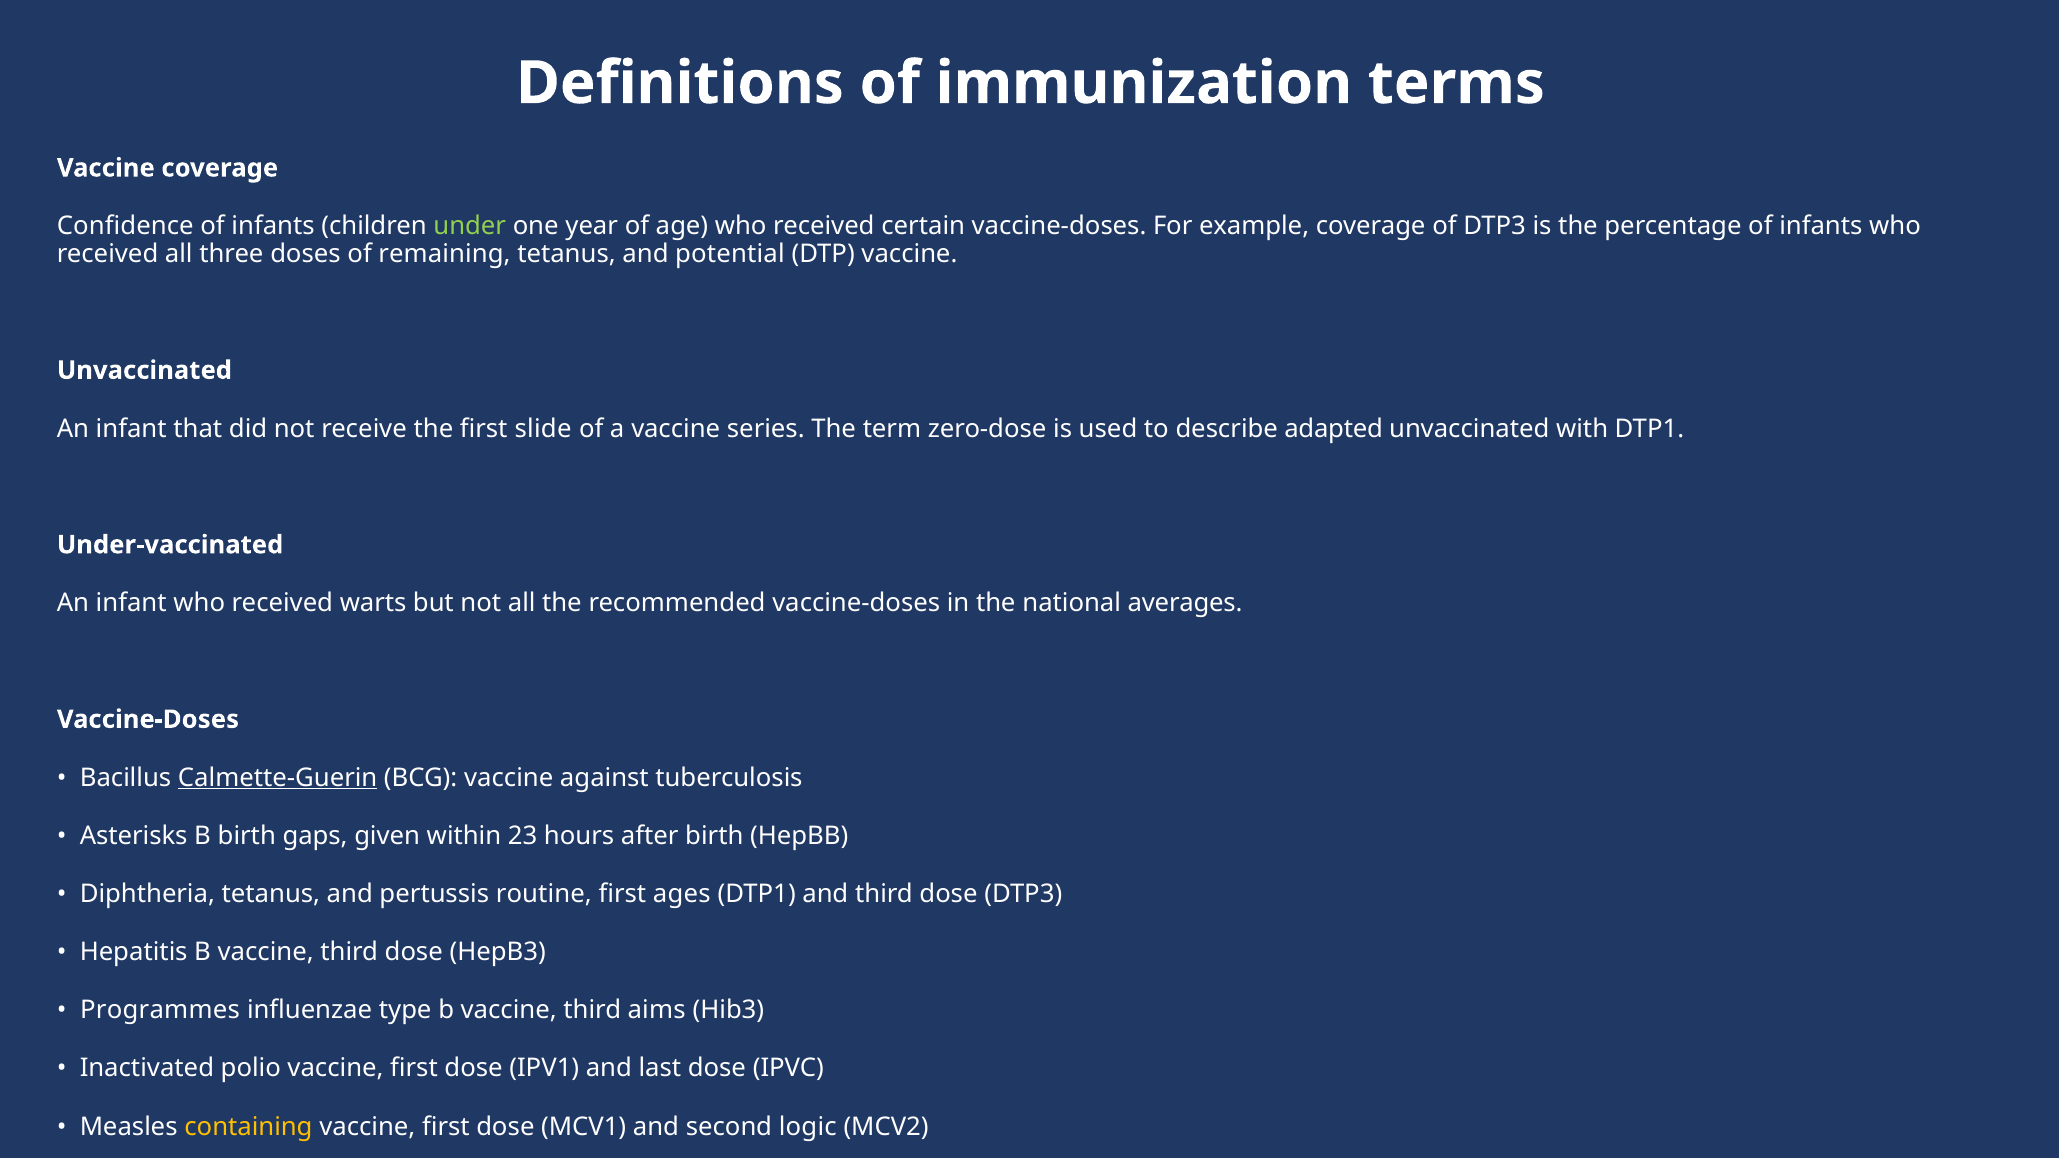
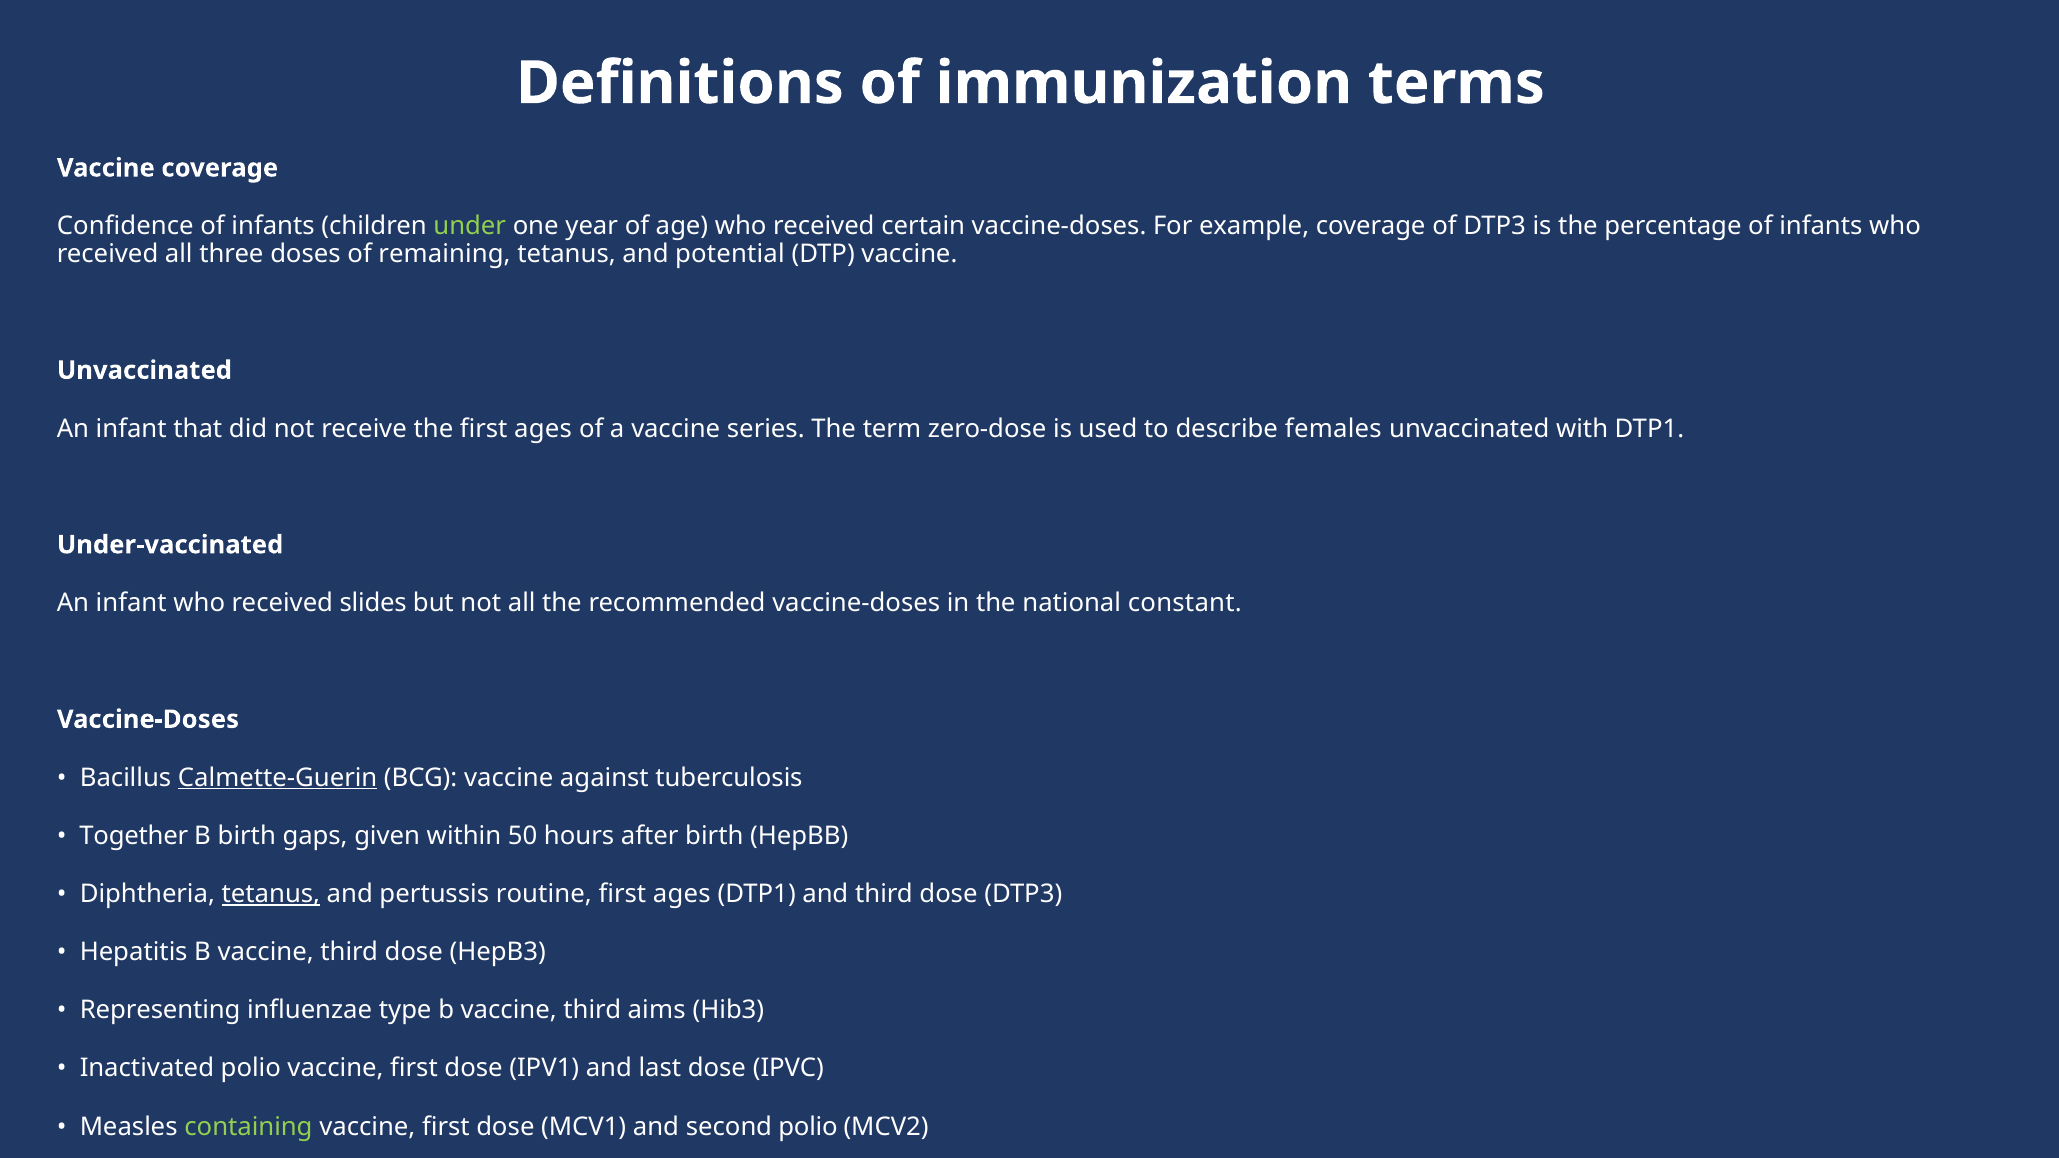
the first slide: slide -> ages
adapted: adapted -> females
received warts: warts -> slides
averages: averages -> constant
Asterisks: Asterisks -> Together
23: 23 -> 50
tetanus at (271, 894) underline: none -> present
Programmes: Programmes -> Representing
containing colour: yellow -> light green
second logic: logic -> polio
